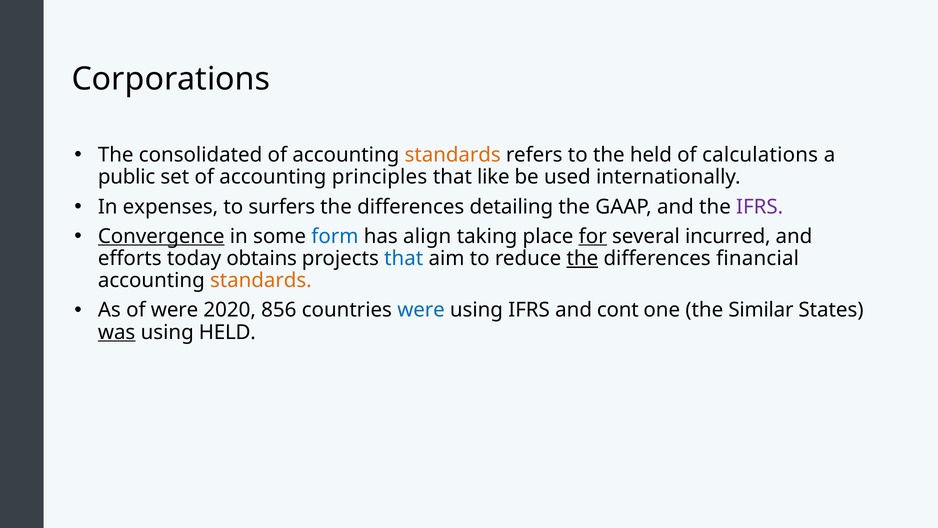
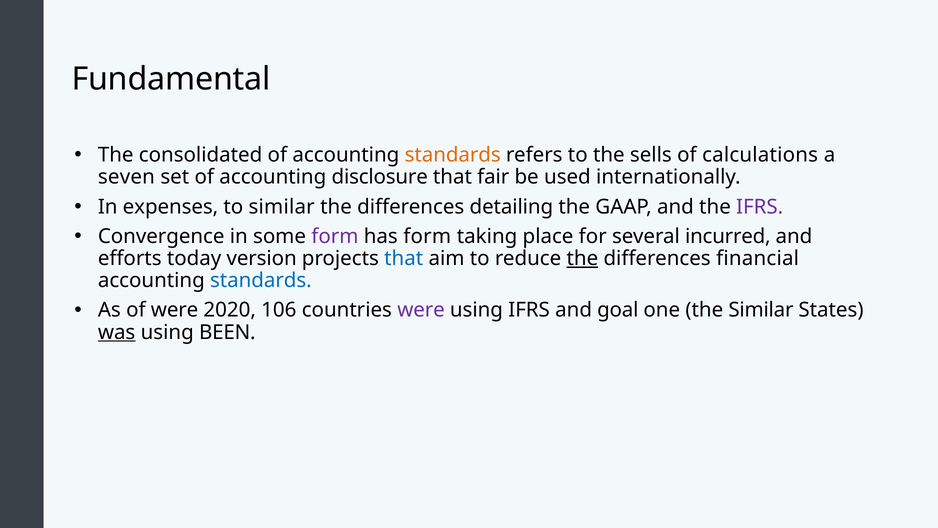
Corporations: Corporations -> Fundamental
the held: held -> sells
public: public -> seven
principles: principles -> disclosure
like: like -> fair
to surfers: surfers -> similar
Convergence underline: present -> none
form at (335, 236) colour: blue -> purple
has align: align -> form
for underline: present -> none
obtains: obtains -> version
standards at (261, 280) colour: orange -> blue
856: 856 -> 106
were at (421, 310) colour: blue -> purple
cont: cont -> goal
using HELD: HELD -> BEEN
